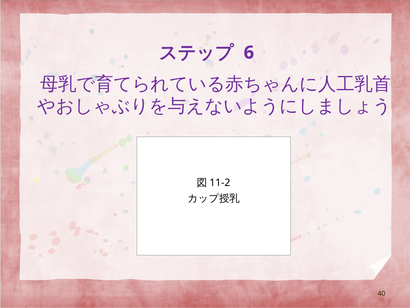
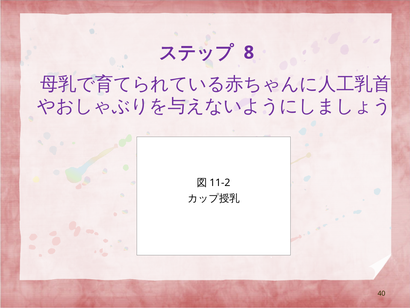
6: 6 -> 8
